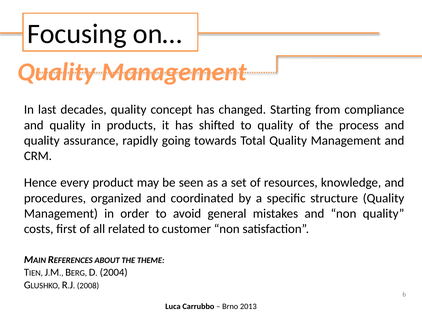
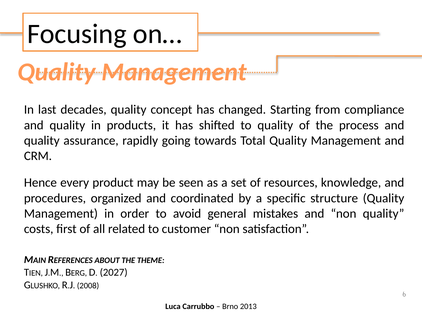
2004: 2004 -> 2027
